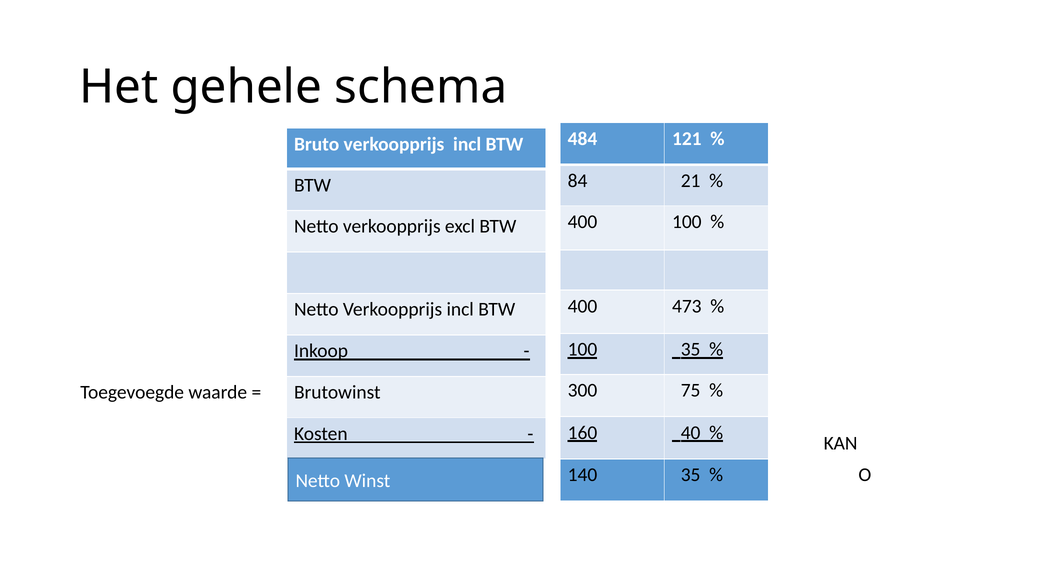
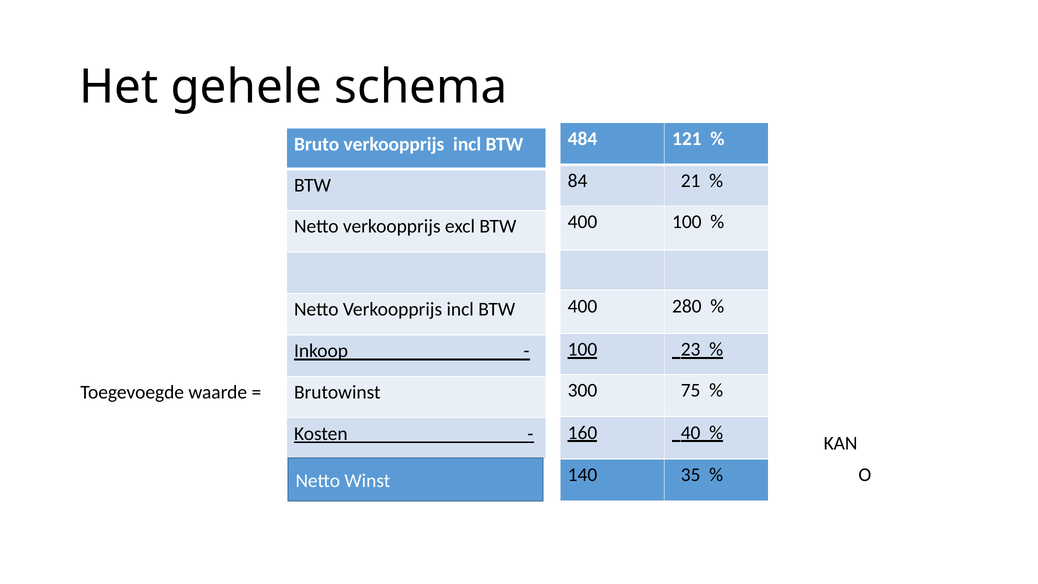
473: 473 -> 280
100 35: 35 -> 23
